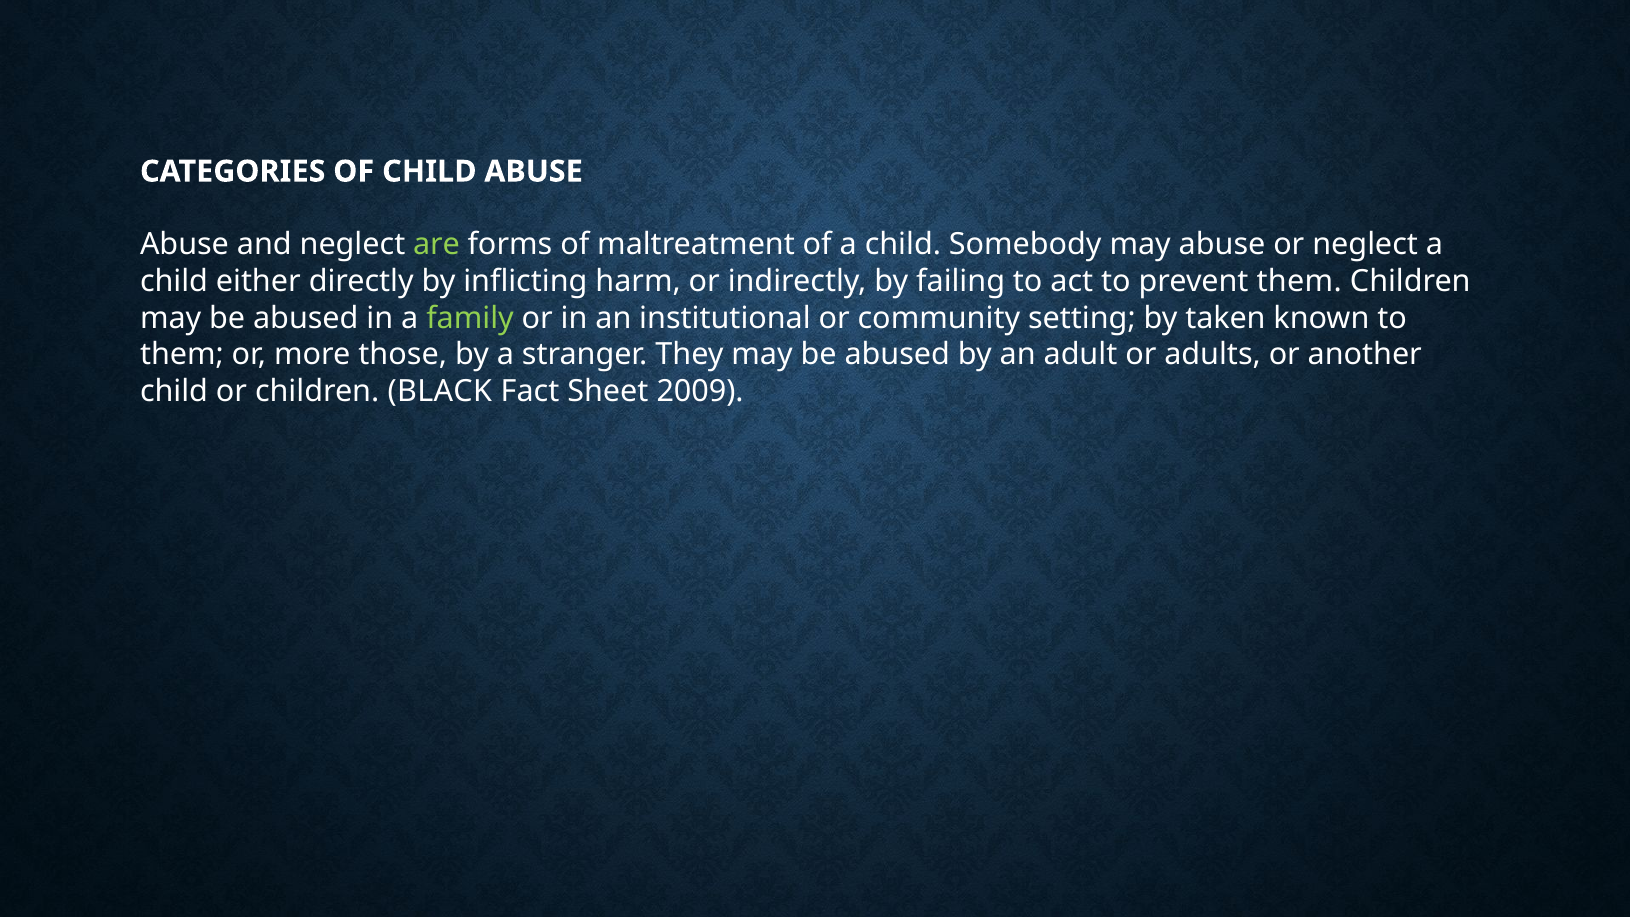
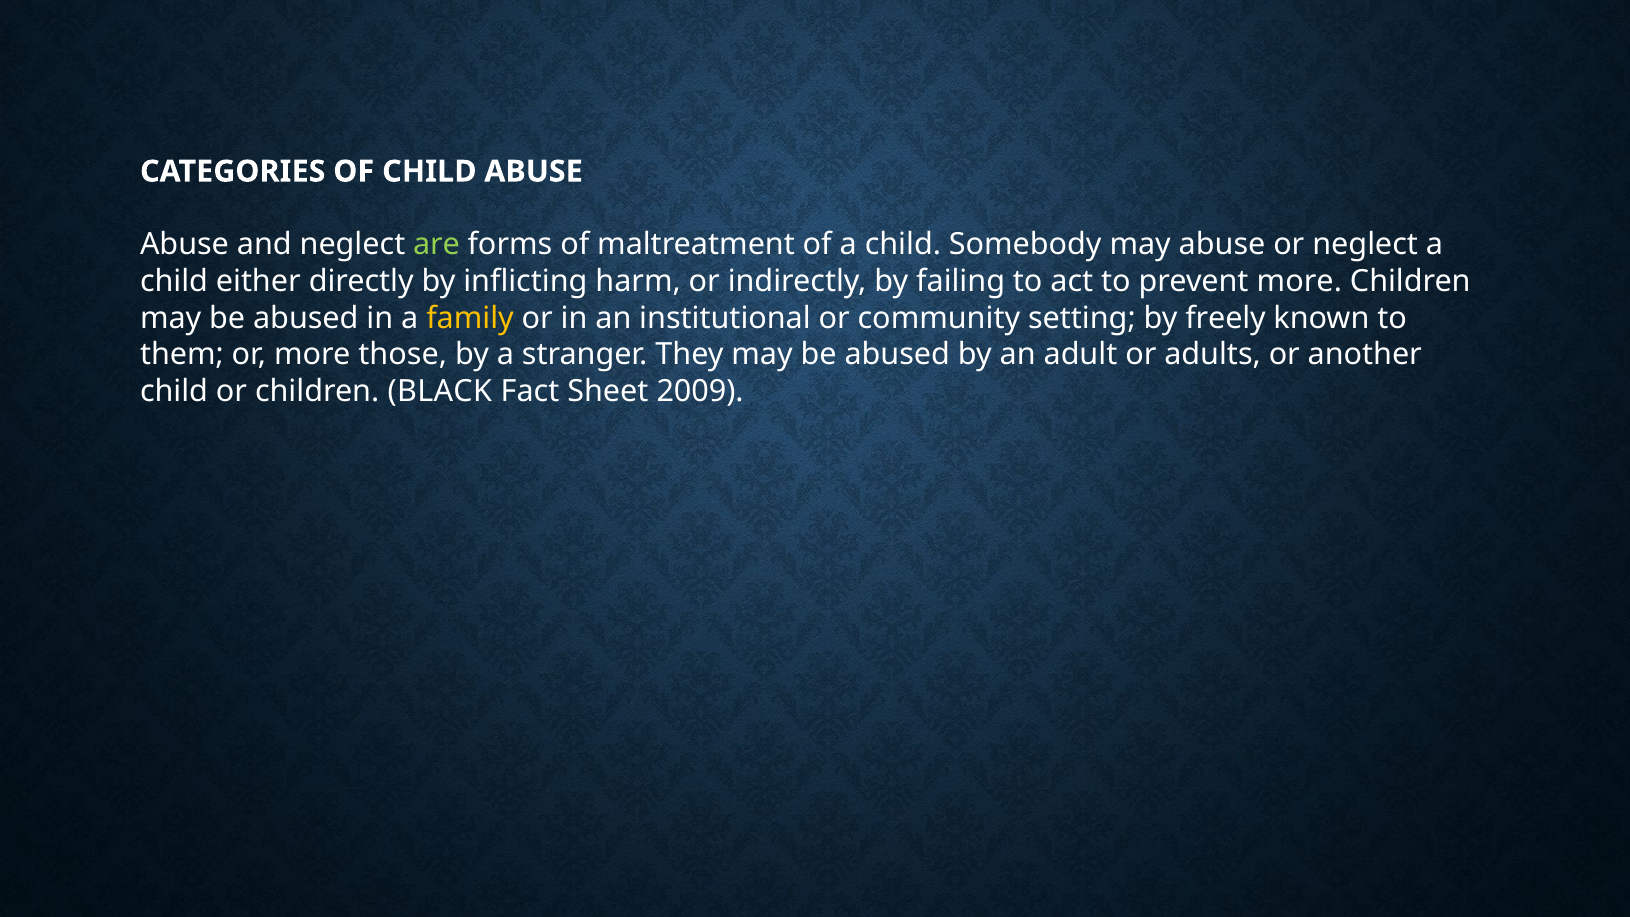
prevent them: them -> more
family colour: light green -> yellow
taken: taken -> freely
